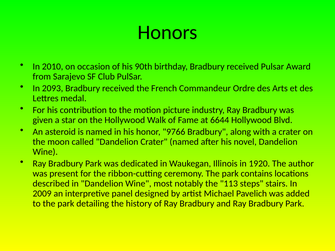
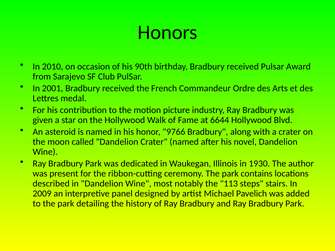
2093: 2093 -> 2001
1920: 1920 -> 1930
